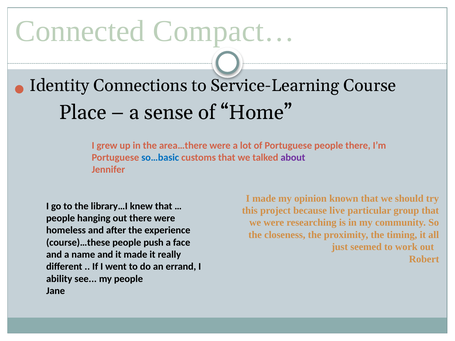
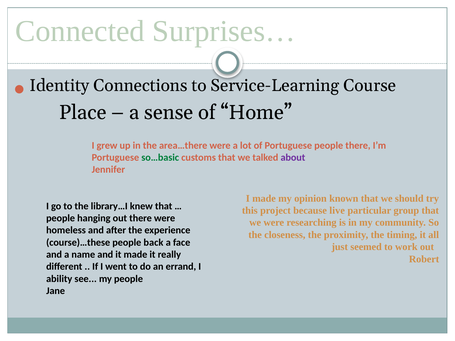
Compact…: Compact… -> Surprises…
so…basic colour: blue -> green
push: push -> back
